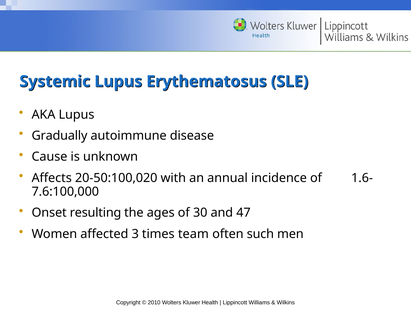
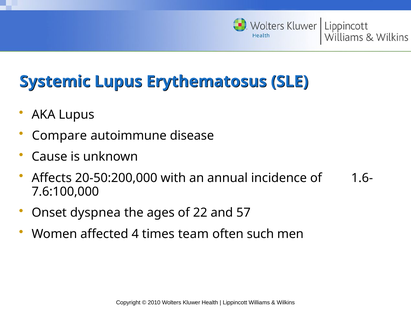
Gradually: Gradually -> Compare
20-50:100,020: 20-50:100,020 -> 20-50:200,000
resulting: resulting -> dyspnea
30: 30 -> 22
47: 47 -> 57
3: 3 -> 4
